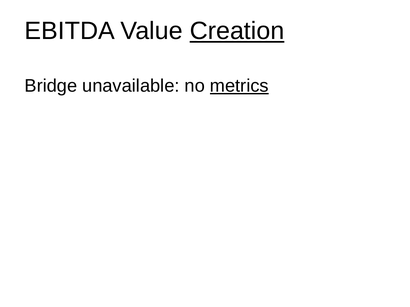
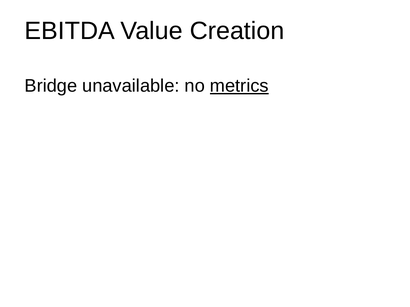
Creation underline: present -> none
